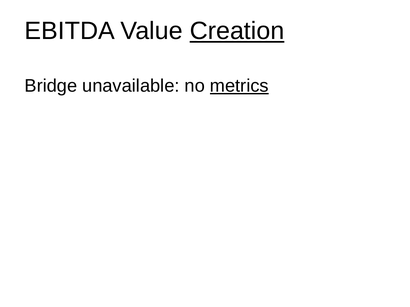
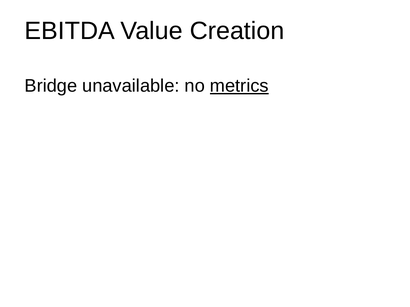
Creation underline: present -> none
